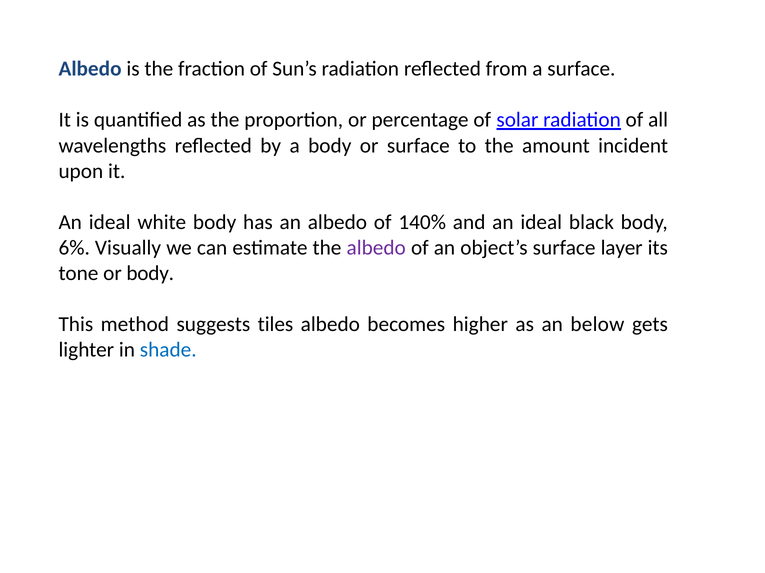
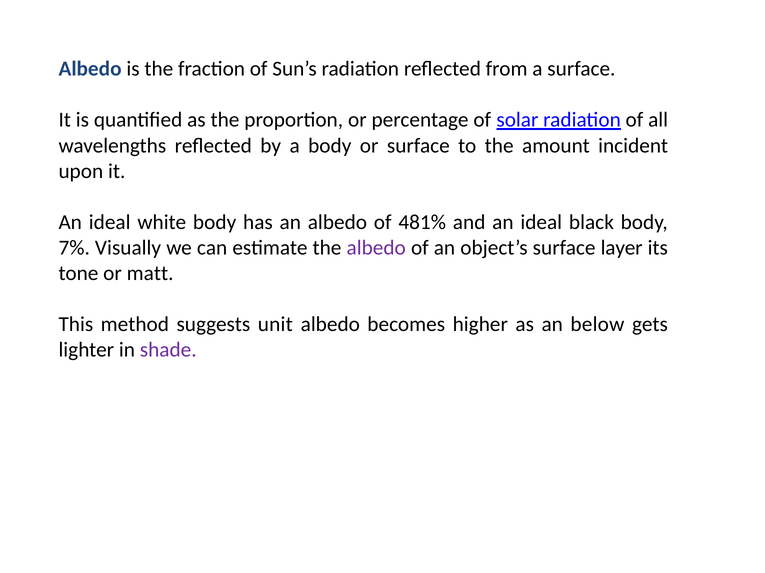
140%: 140% -> 481%
6%: 6% -> 7%
or body: body -> matt
tiles: tiles -> unit
shade colour: blue -> purple
